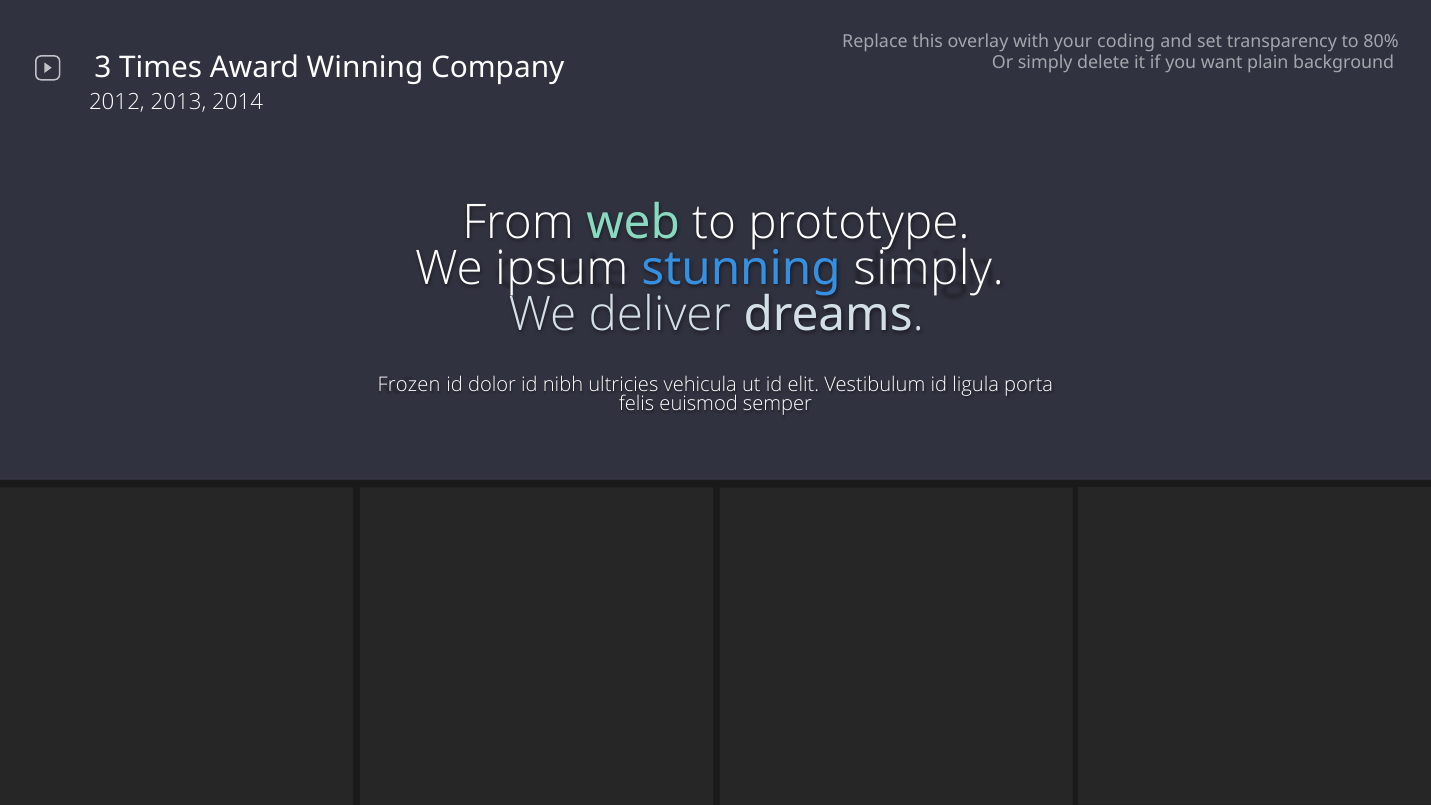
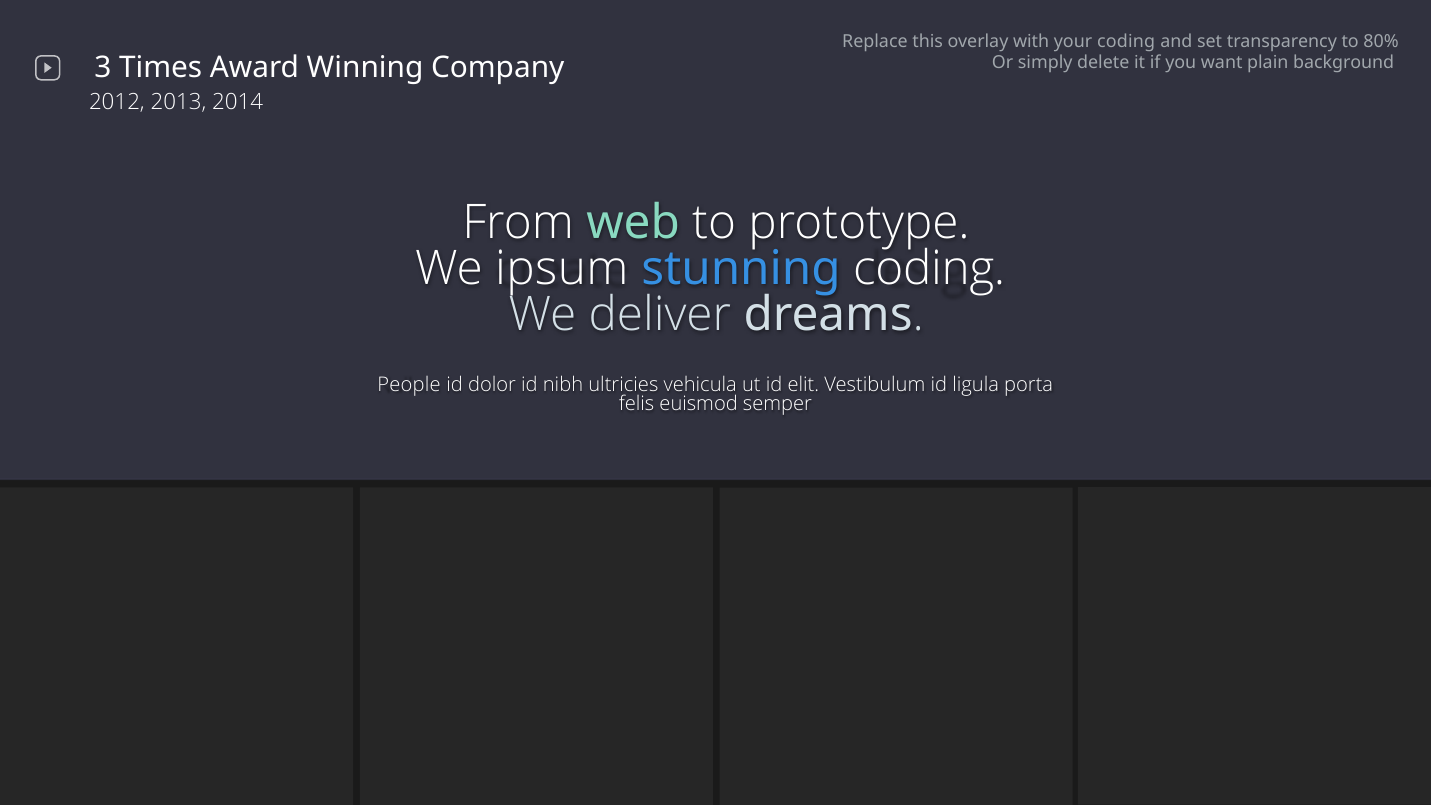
stunning simply: simply -> coding
Frozen: Frozen -> People
